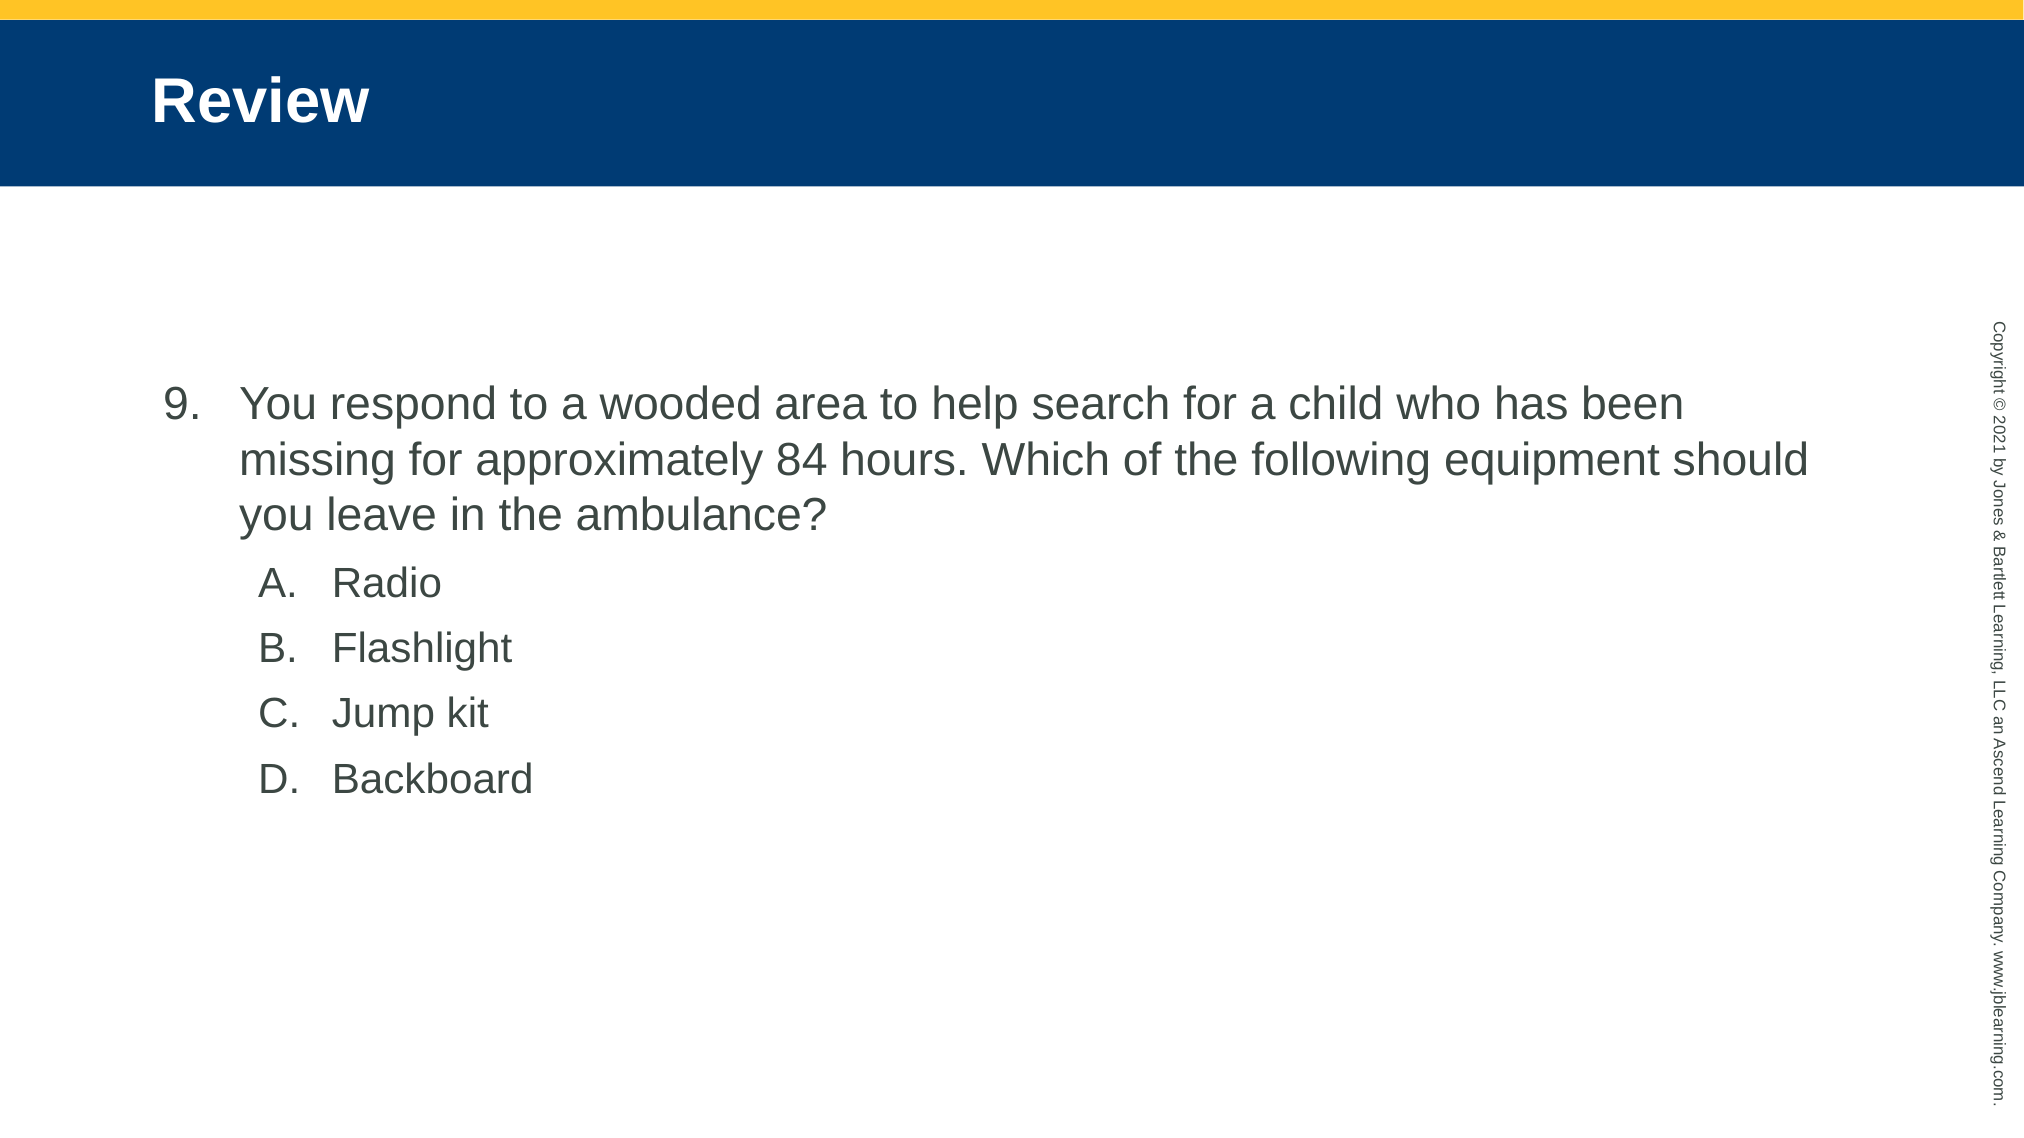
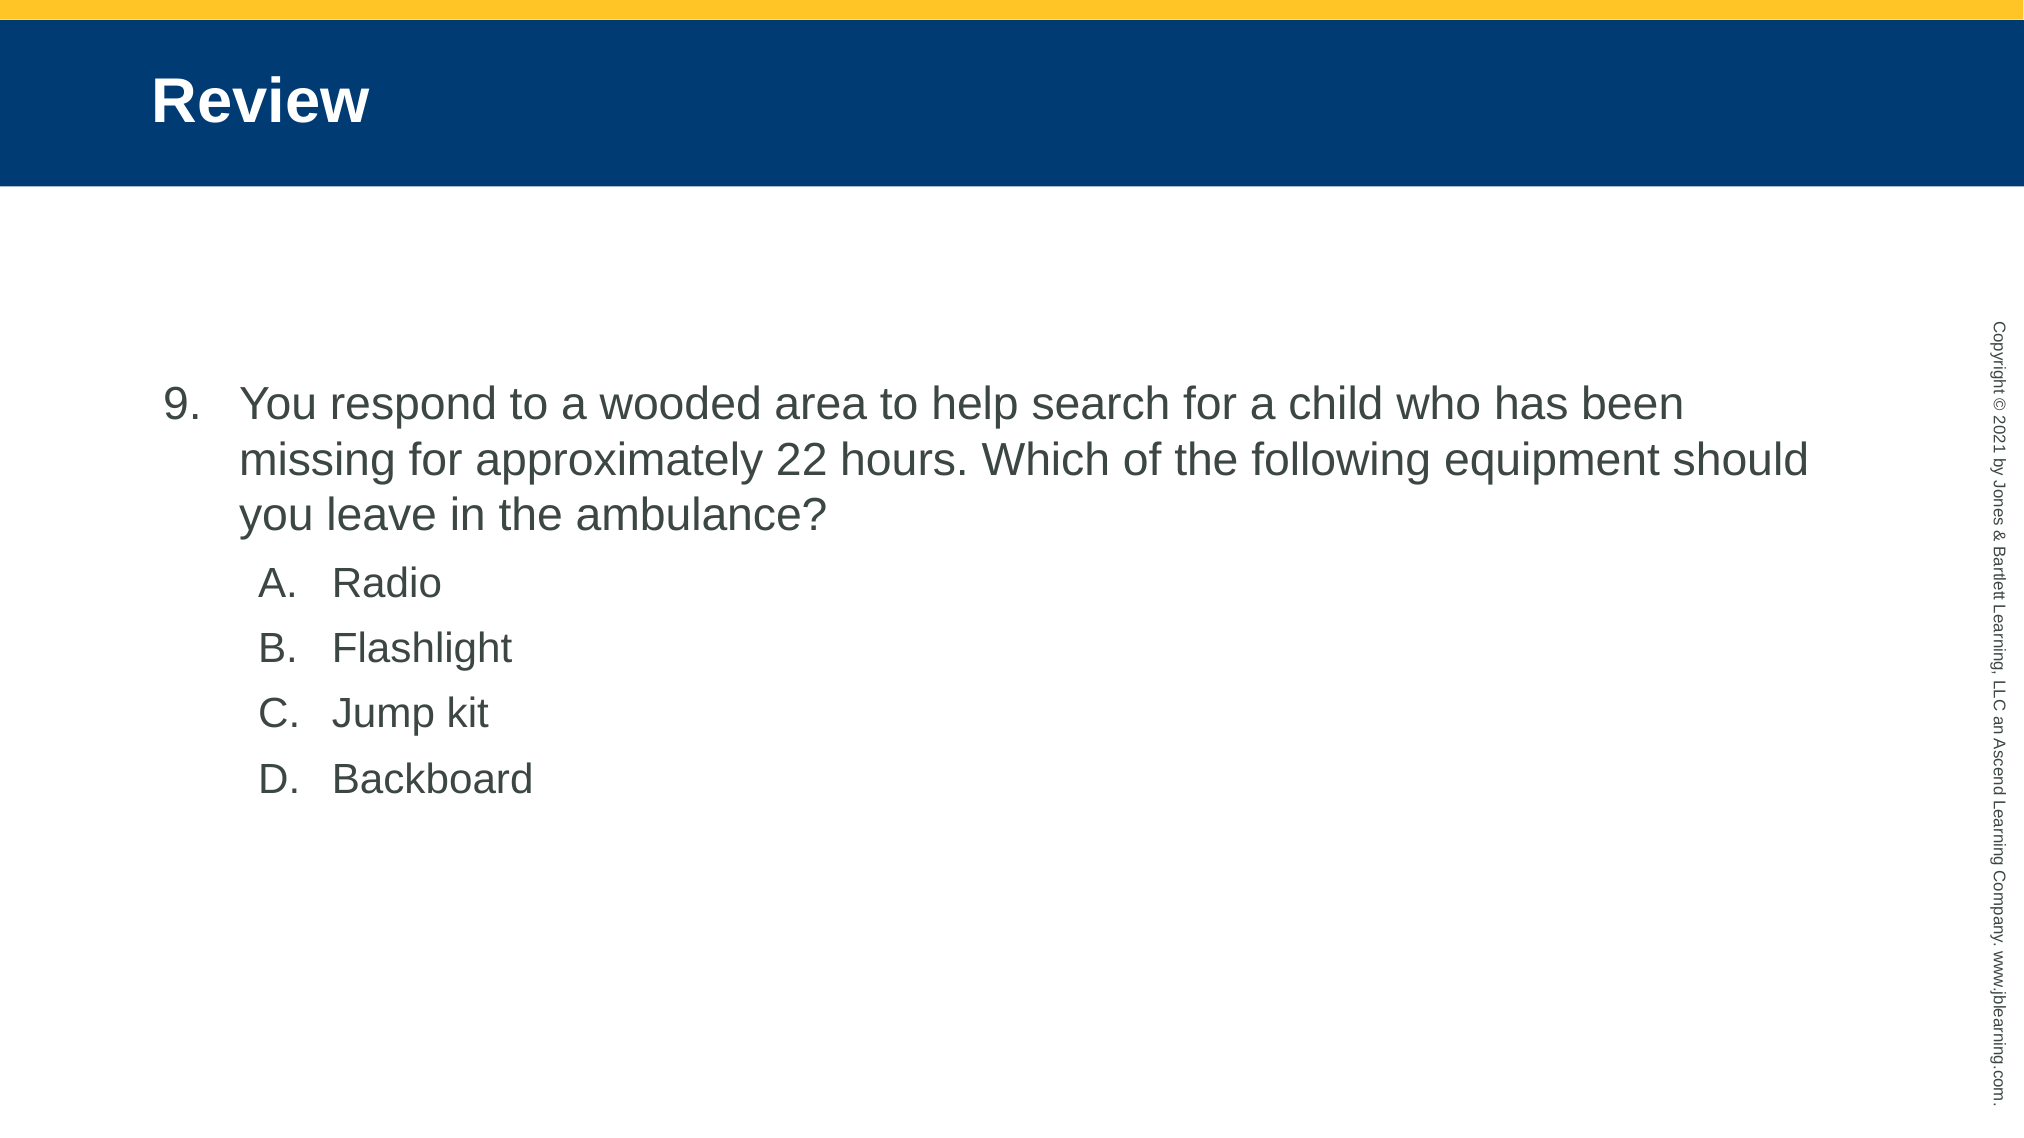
84: 84 -> 22
